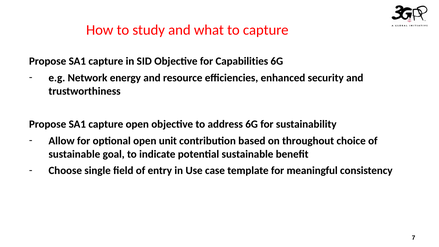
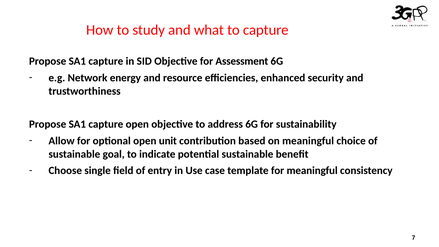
Capabilities: Capabilities -> Assessment
on throughout: throughout -> meaningful
